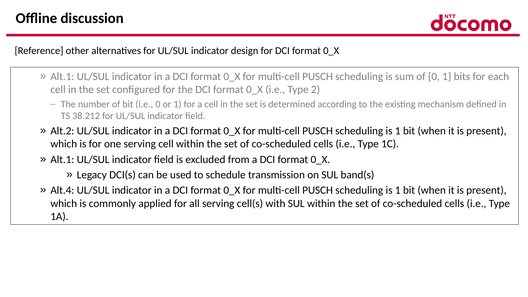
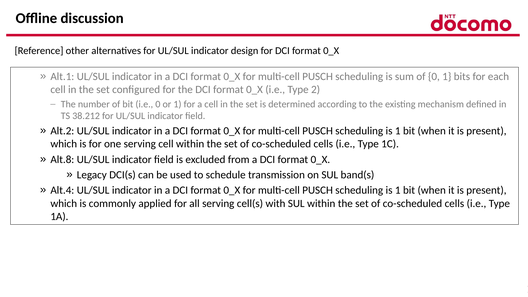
Alt.1 at (62, 159): Alt.1 -> Alt.8
